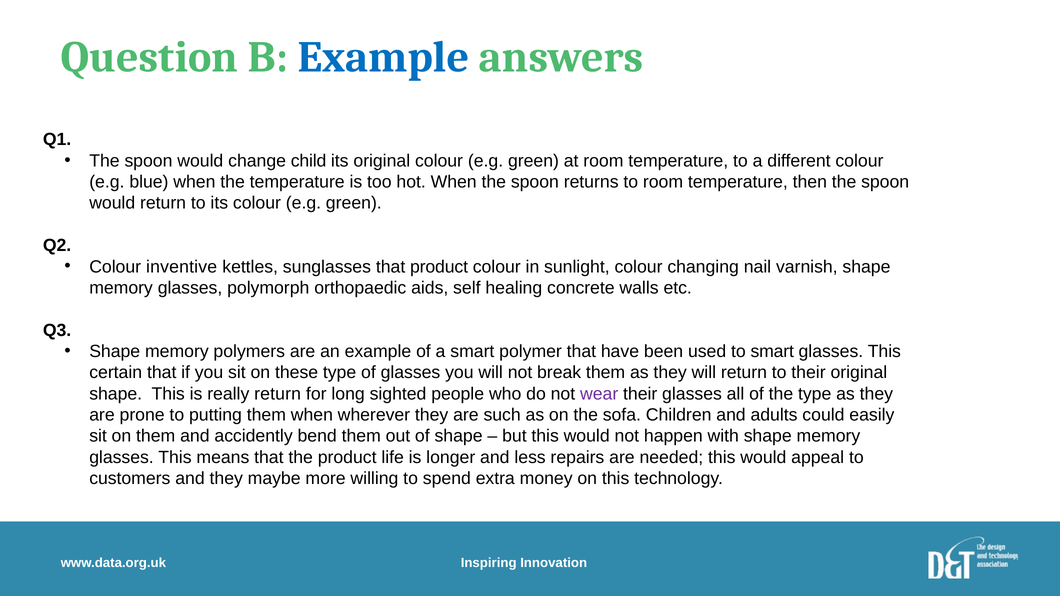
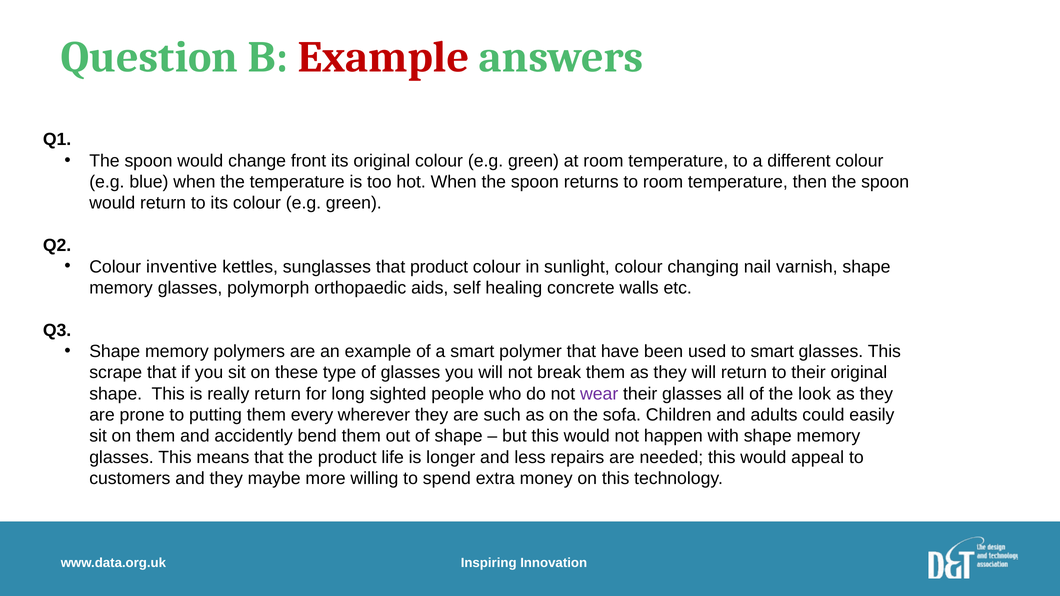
Example at (383, 57) colour: blue -> red
child: child -> front
certain: certain -> scrape
the type: type -> look
them when: when -> every
